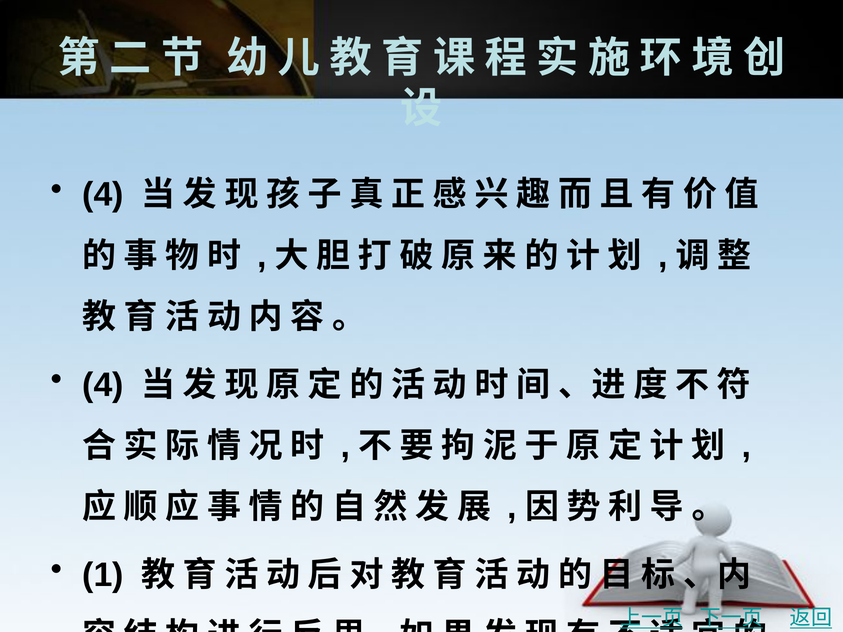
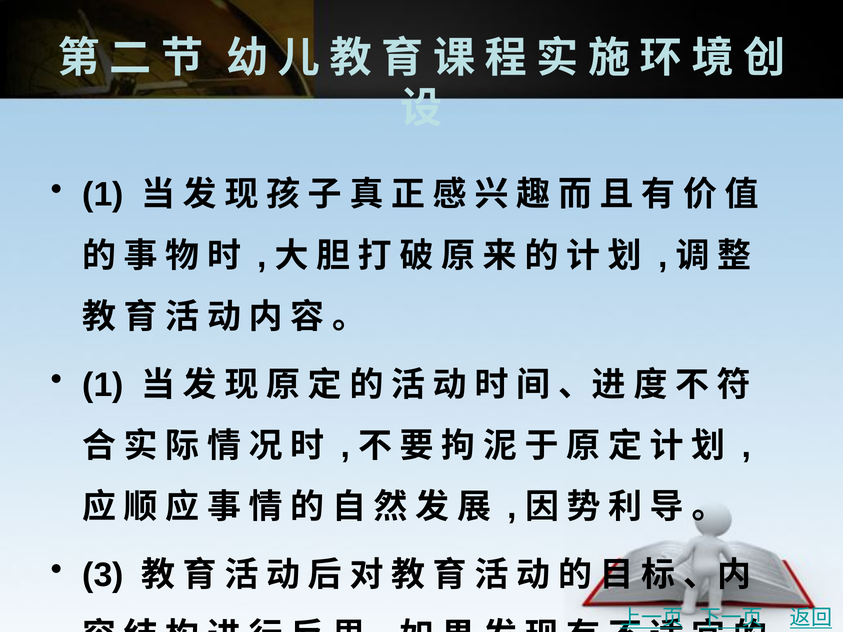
4 at (103, 195): 4 -> 1
4 at (103, 385): 4 -> 1
1: 1 -> 3
